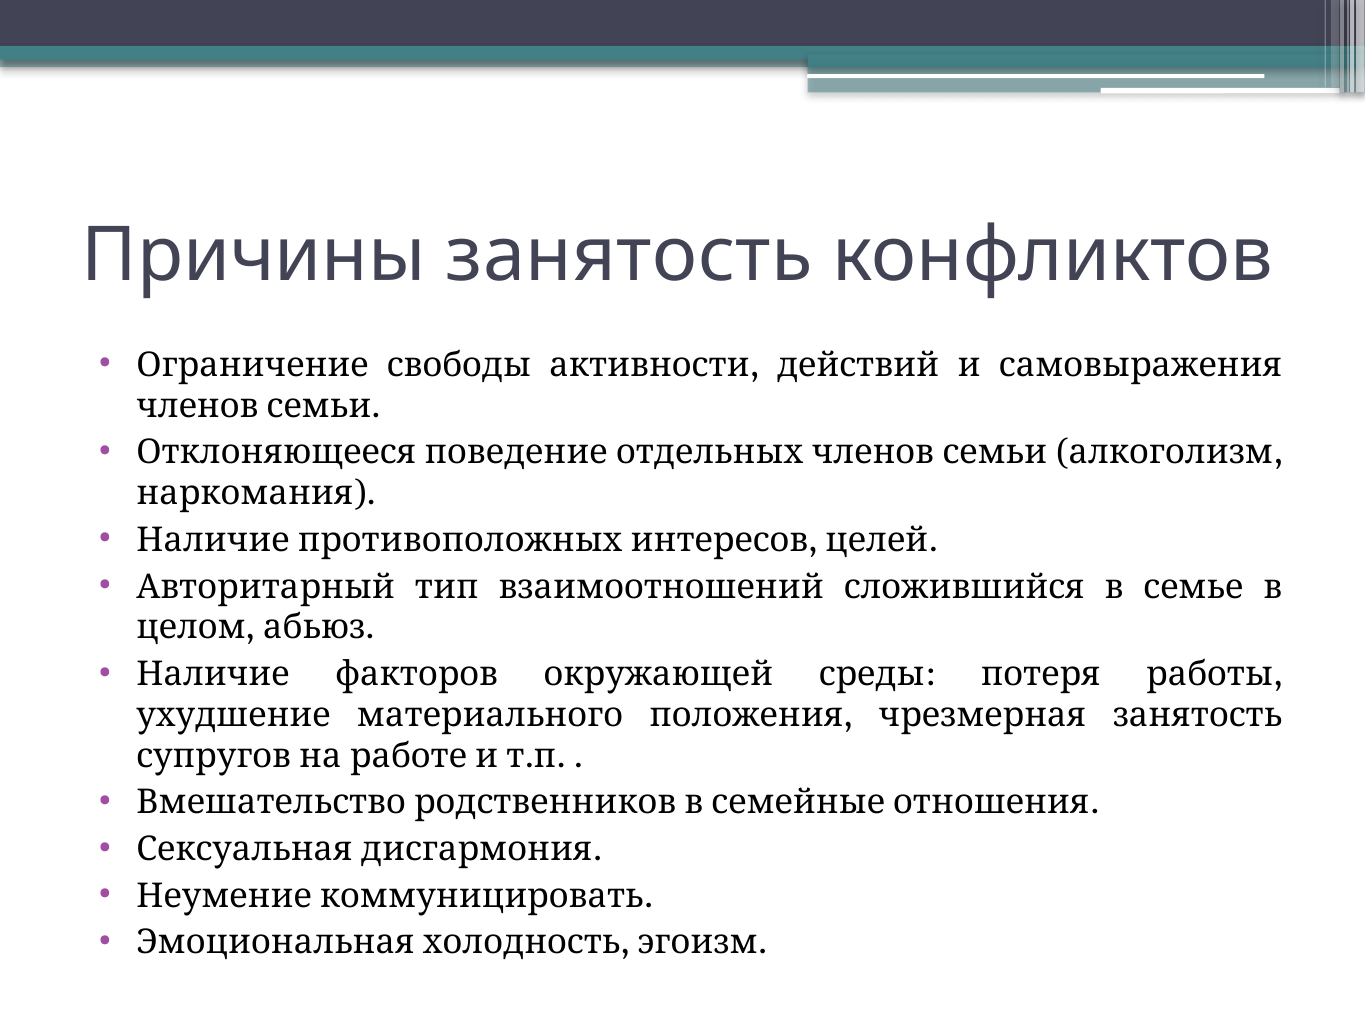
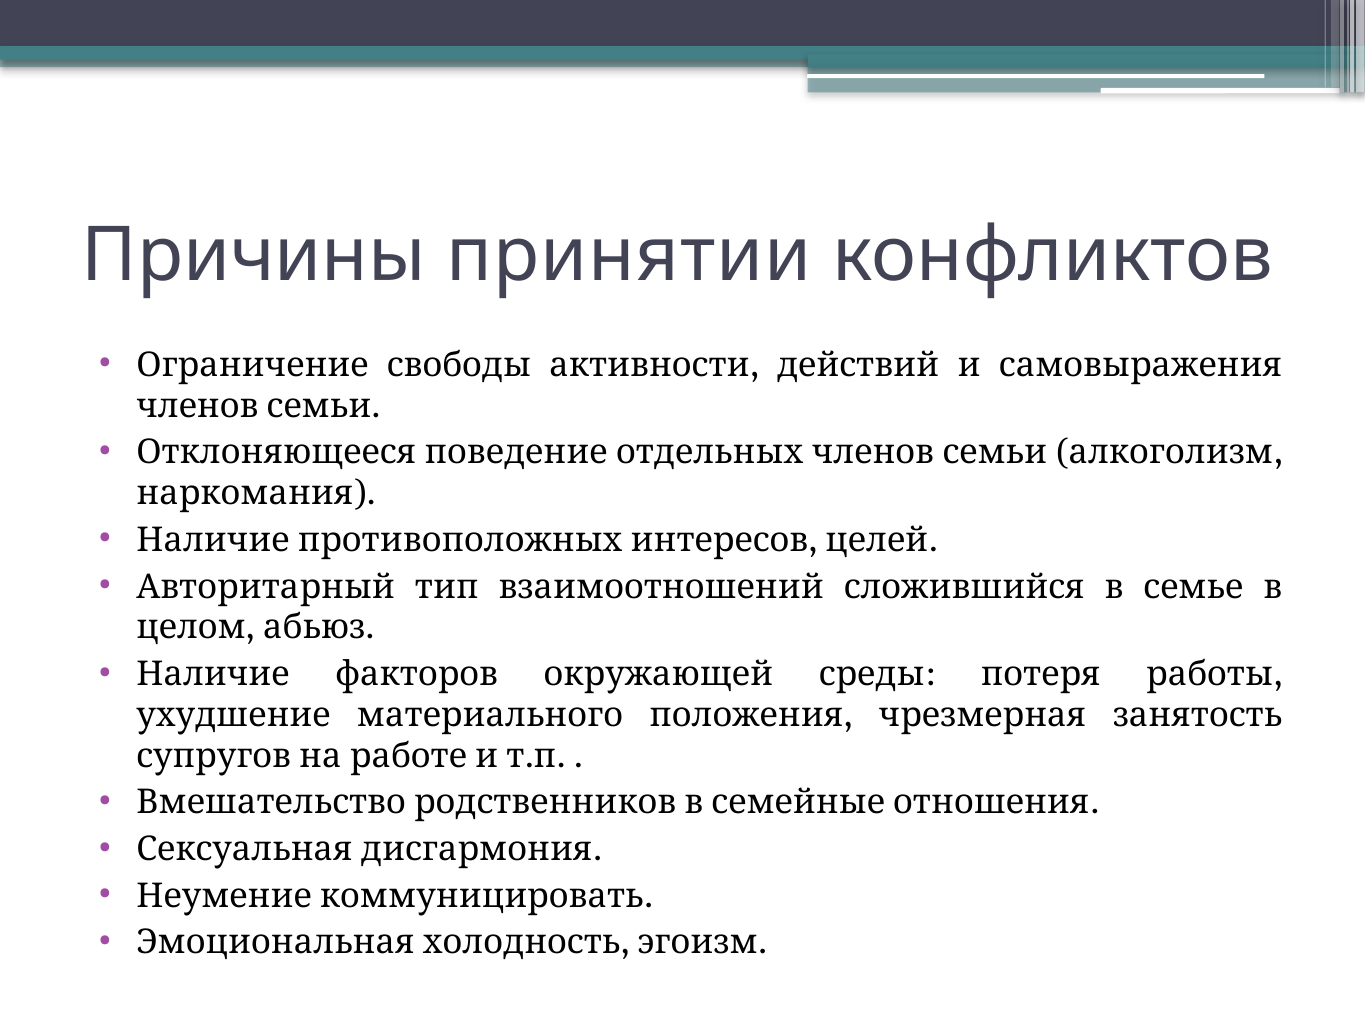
Причины занятость: занятость -> принятии
